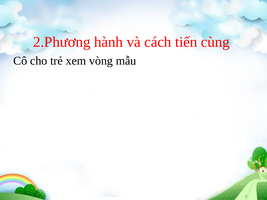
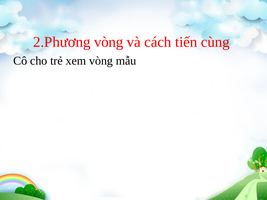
2.Phương hành: hành -> vòng
